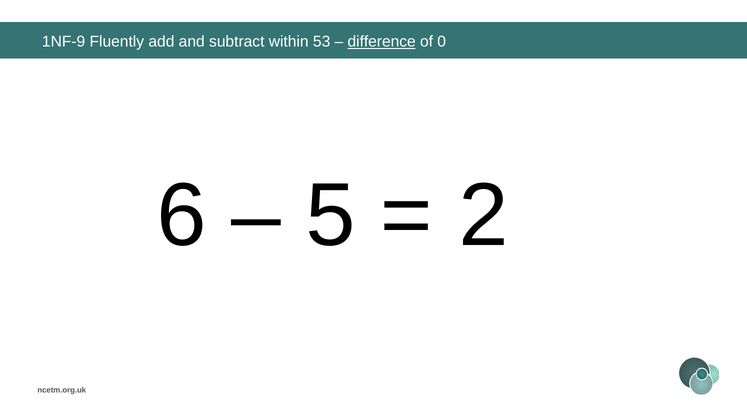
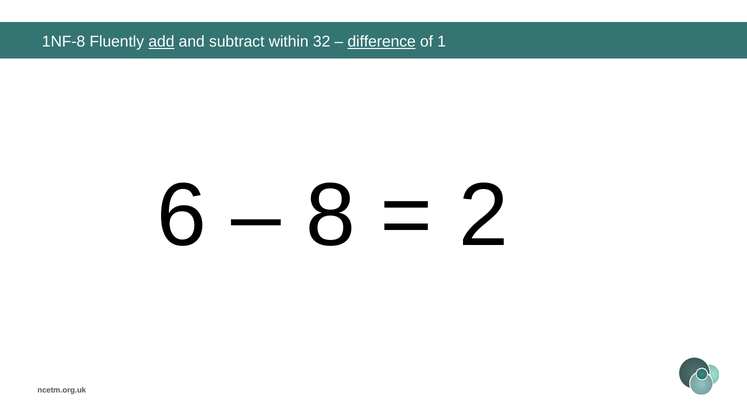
1NF-9: 1NF-9 -> 1NF-8
add underline: none -> present
53: 53 -> 32
0: 0 -> 1
5: 5 -> 8
